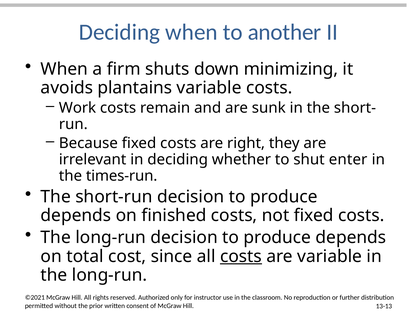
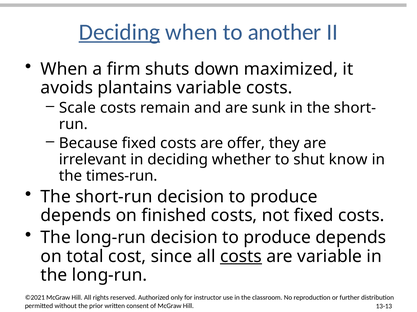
Deciding at (119, 32) underline: none -> present
minimizing: minimizing -> maximized
Work: Work -> Scale
right: right -> offer
enter: enter -> know
